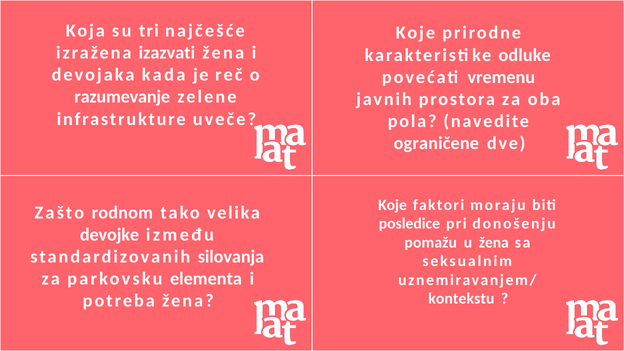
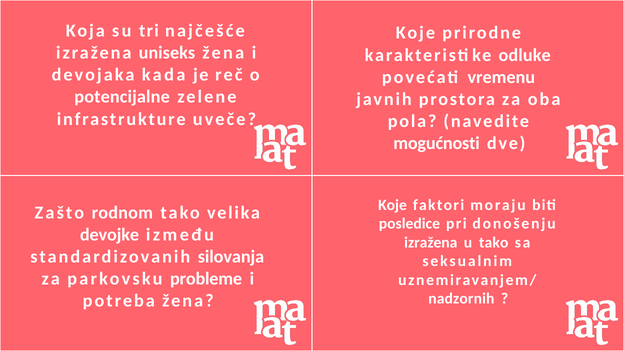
izazvati: izazvati -> uniseks
razumevanje: razumevanje -> potencijalne
ograničene: ograničene -> mogućnosti
pomažu at (431, 242): pomažu -> izražena
u žena: žena -> tako
elementa: elementa -> probleme
kontekstu: kontekstu -> nadzornih
